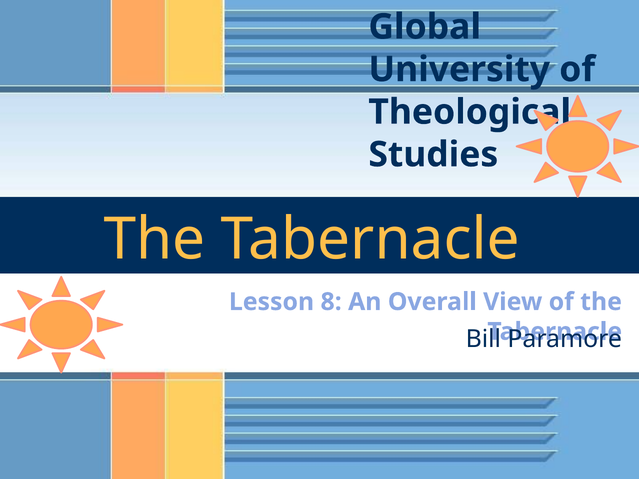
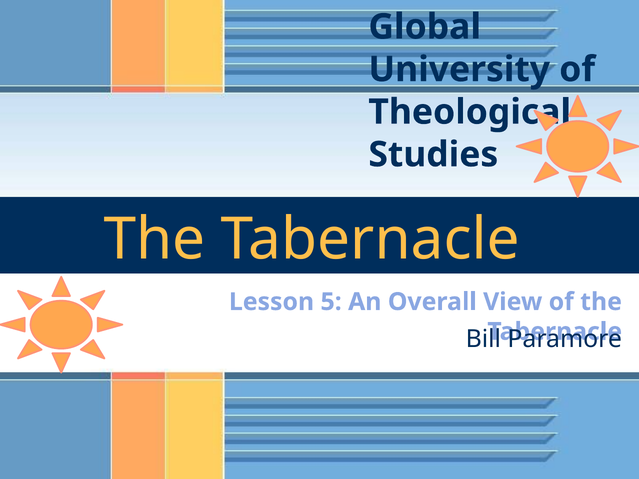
8: 8 -> 5
